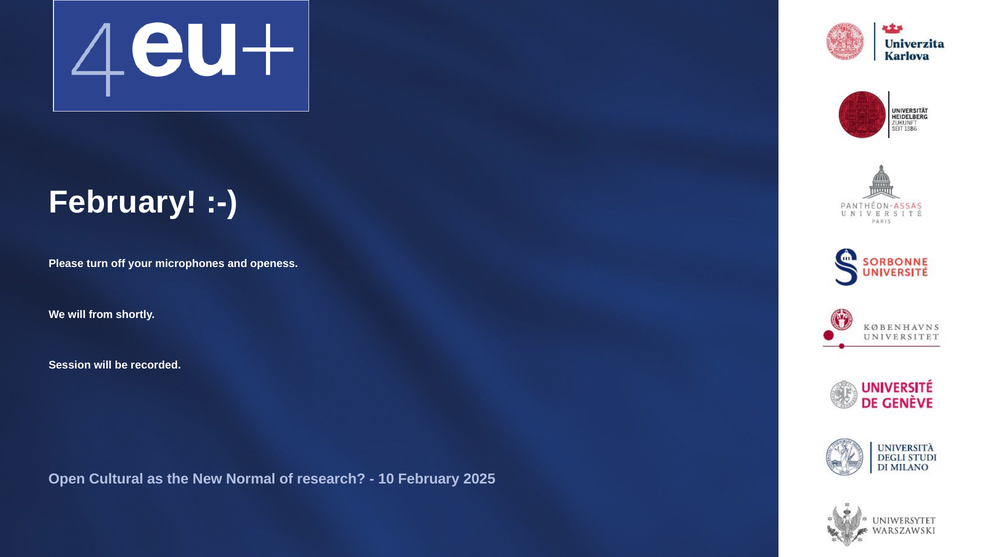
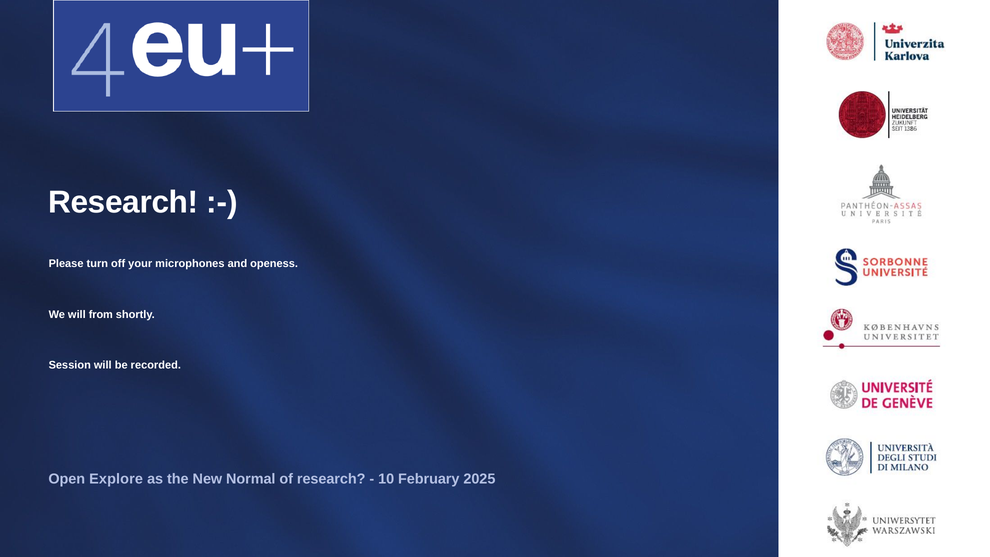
February at (123, 202): February -> Research
Cultural: Cultural -> Explore
